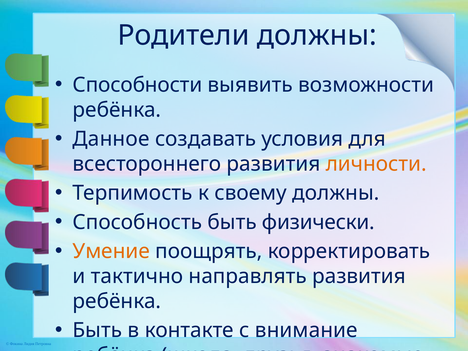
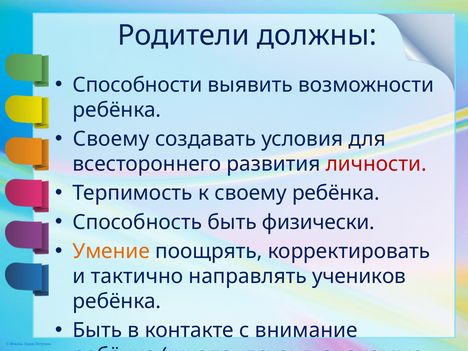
Данное at (111, 139): Данное -> Своему
личности colour: orange -> red
своему должны: должны -> ребёнка
направлять развития: развития -> учеников
